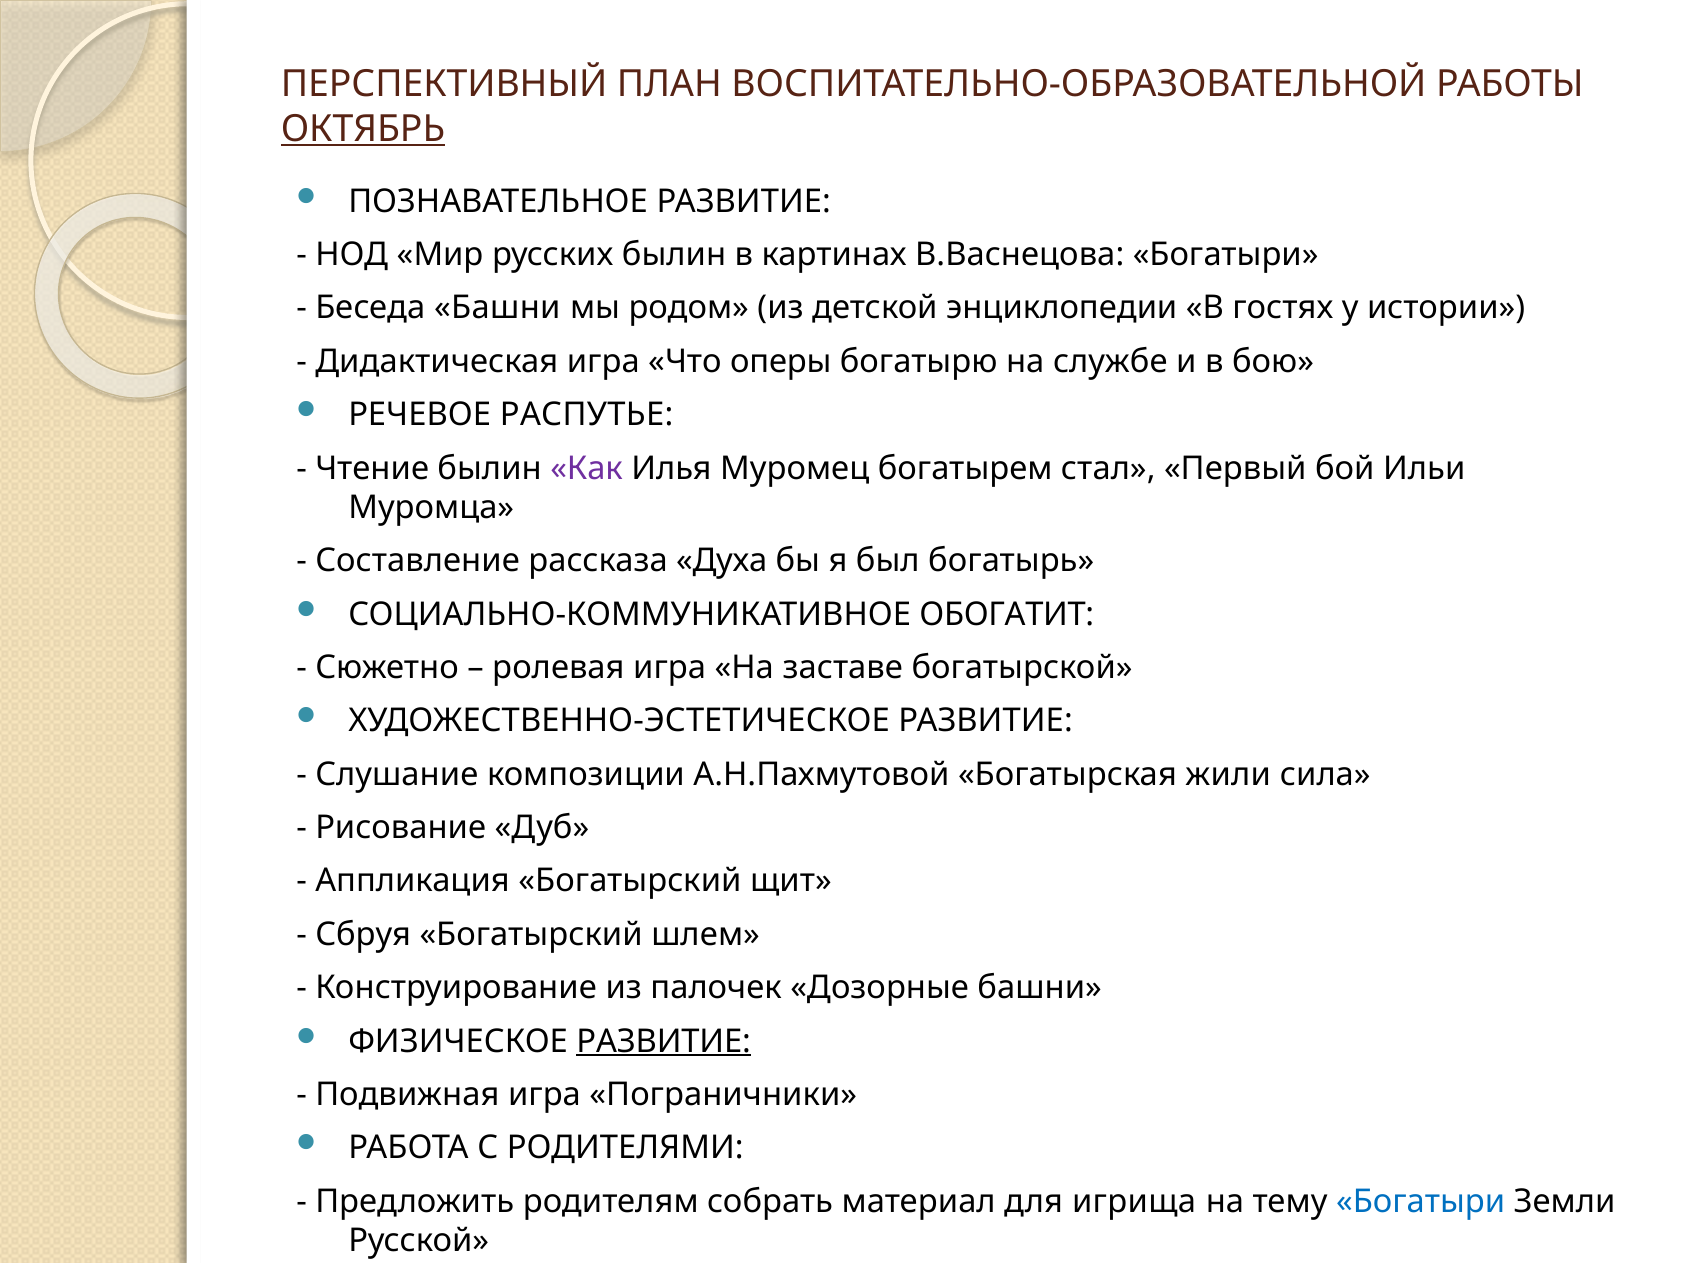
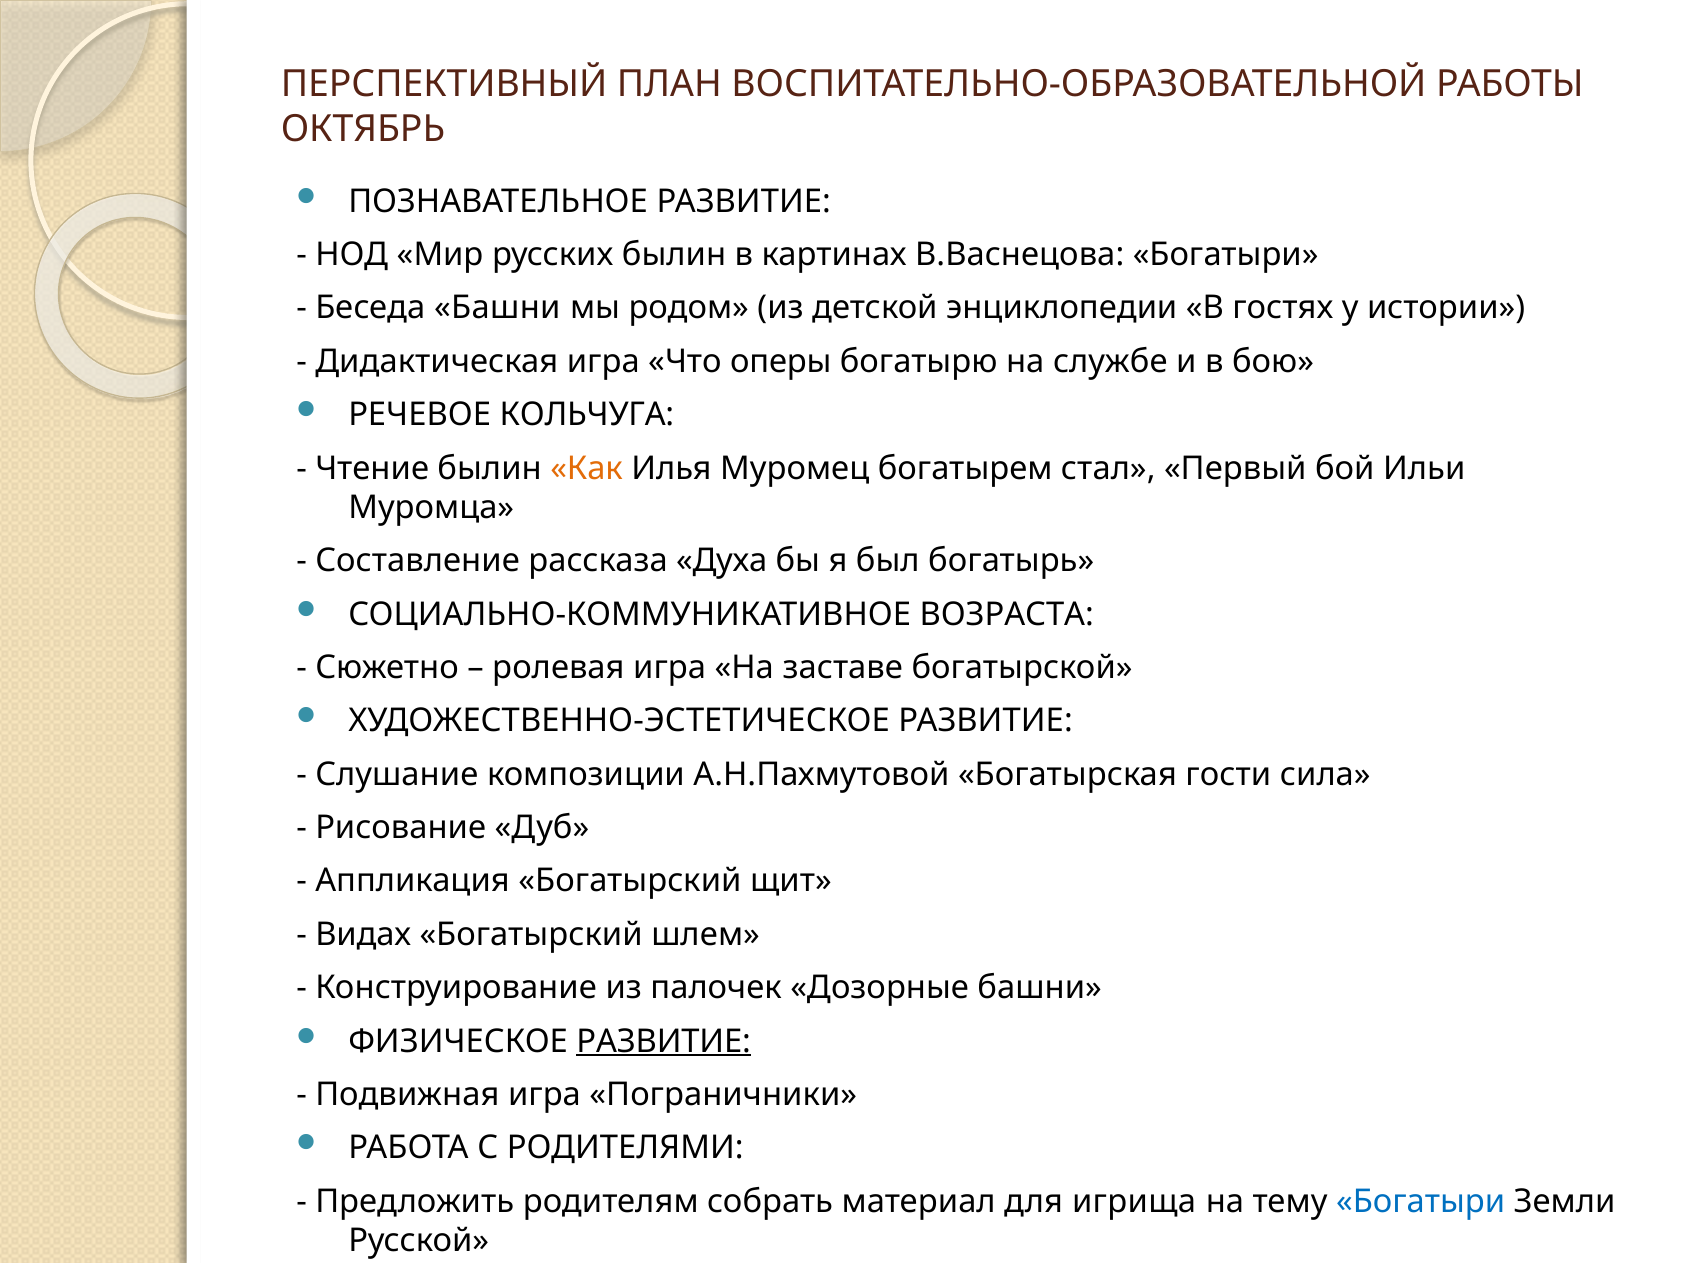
ОКТЯБРЬ underline: present -> none
РАСПУТЬЕ: РАСПУТЬЕ -> КОЛЬЧУГА
Как colour: purple -> orange
ОБОГАТИТ: ОБОГАТИТ -> ВОЗРАСТА
жили: жили -> гости
Сбруя: Сбруя -> Видах
